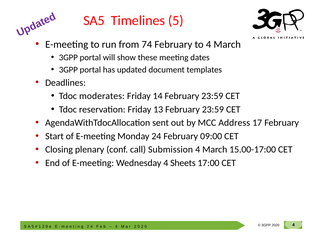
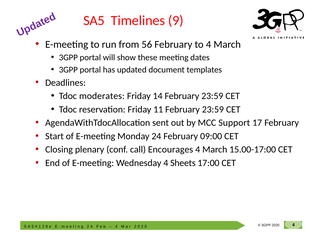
Timelines 5: 5 -> 9
74: 74 -> 56
13: 13 -> 11
Address: Address -> Support
Submission: Submission -> Encourages
